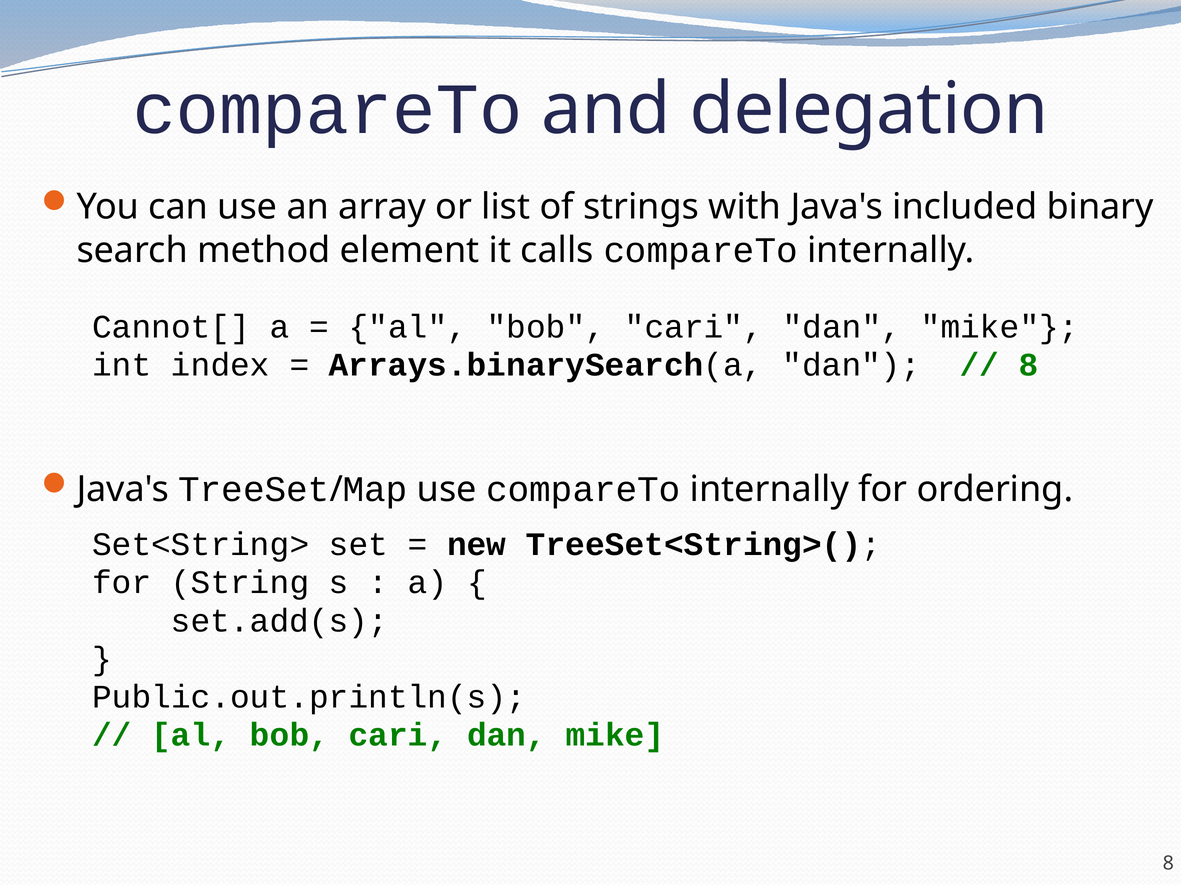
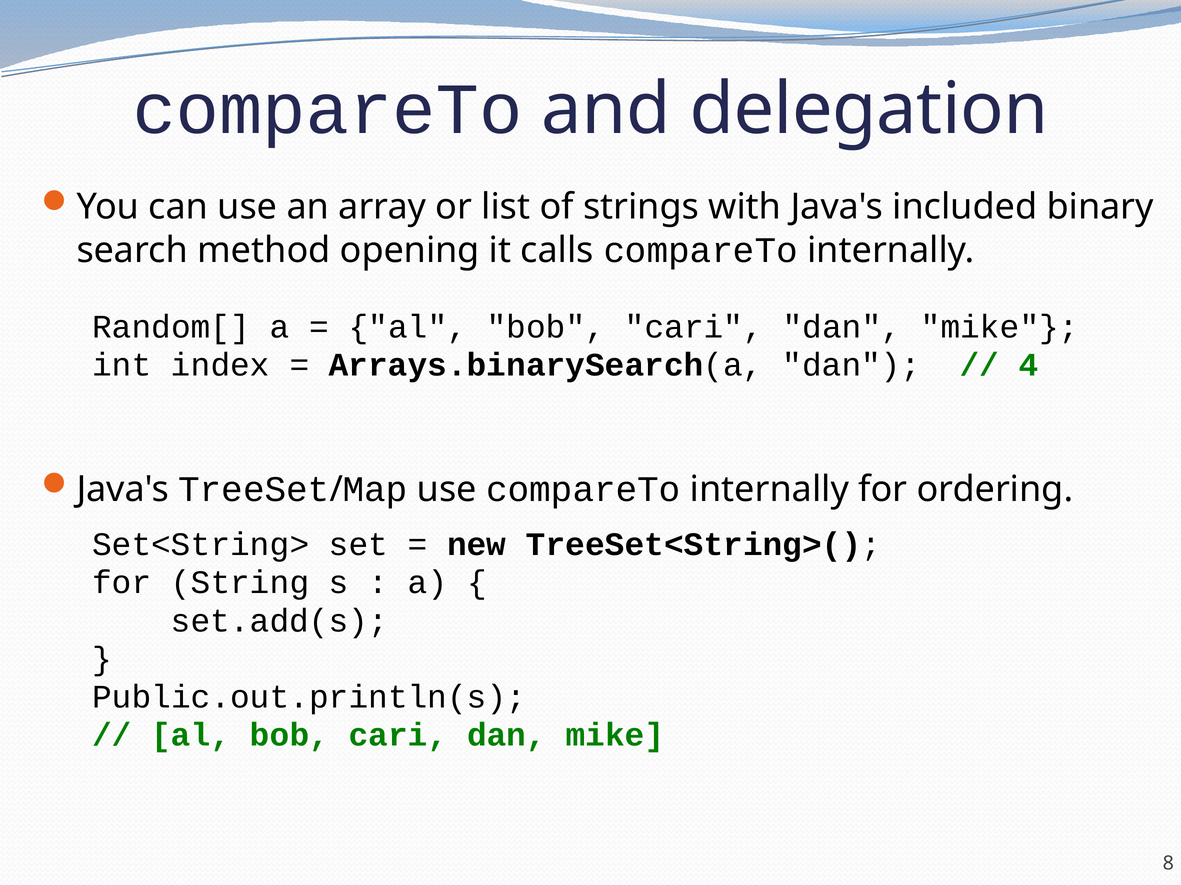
element: element -> opening
Cannot[: Cannot[ -> Random[
8 at (1029, 365): 8 -> 4
